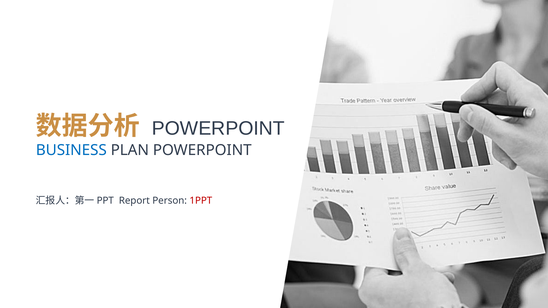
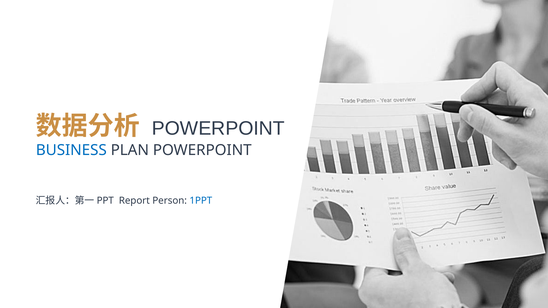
1PPT colour: red -> blue
